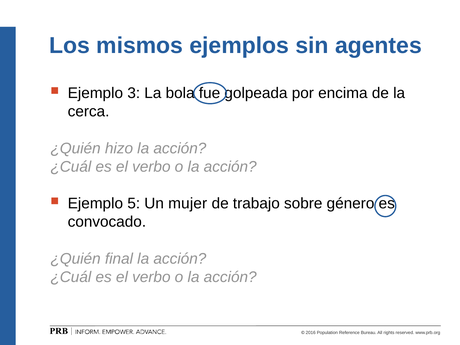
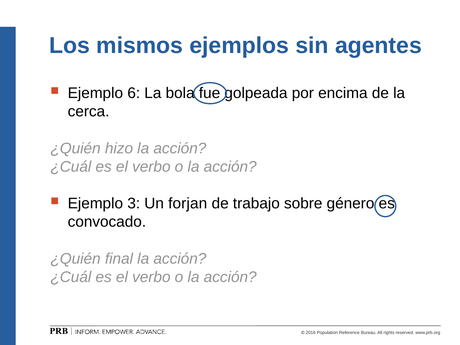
3: 3 -> 6
5: 5 -> 3
mujer: mujer -> forjan
